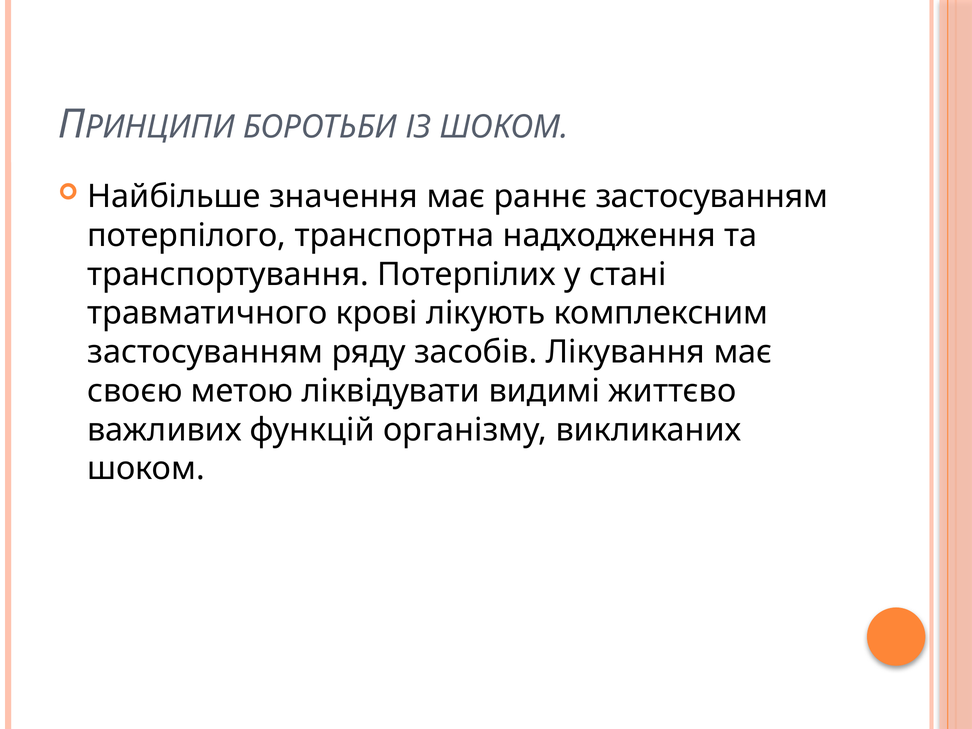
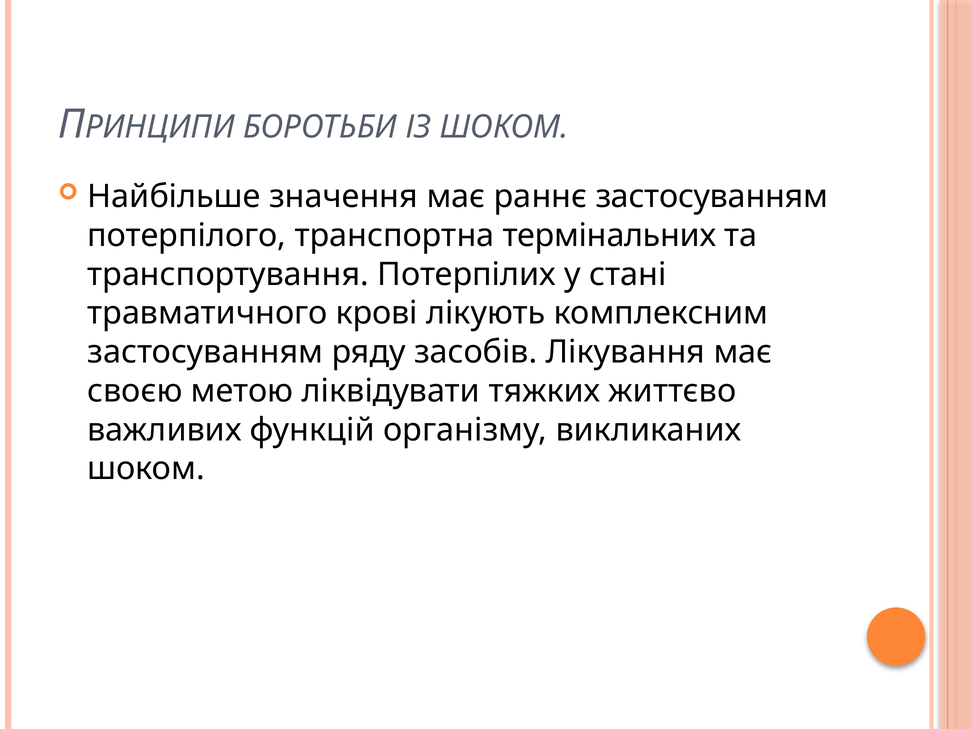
надходження: надходження -> термінальних
видимі: видимі -> тяжких
